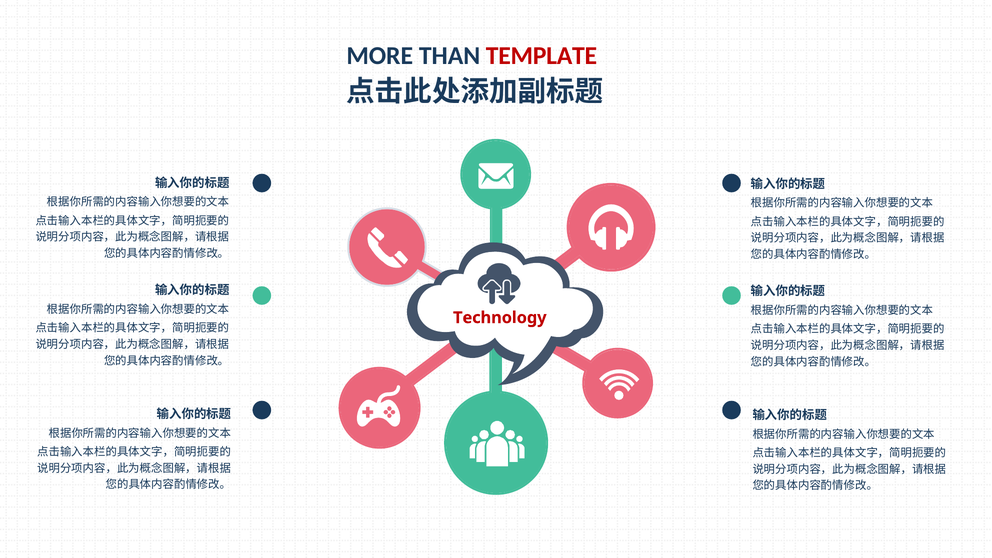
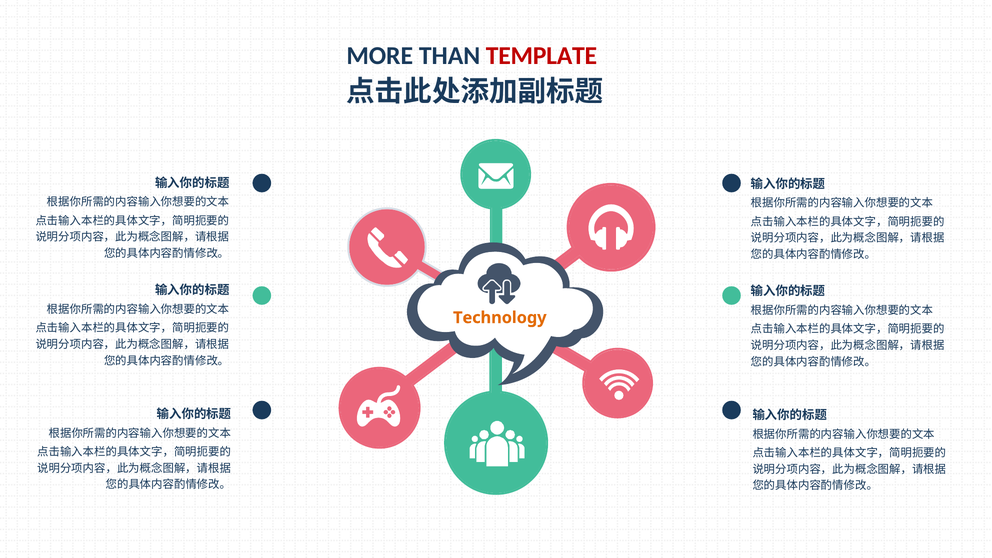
Technology colour: red -> orange
